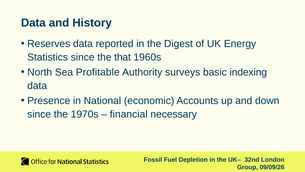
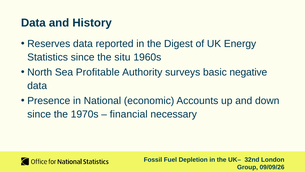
that: that -> situ
indexing: indexing -> negative
